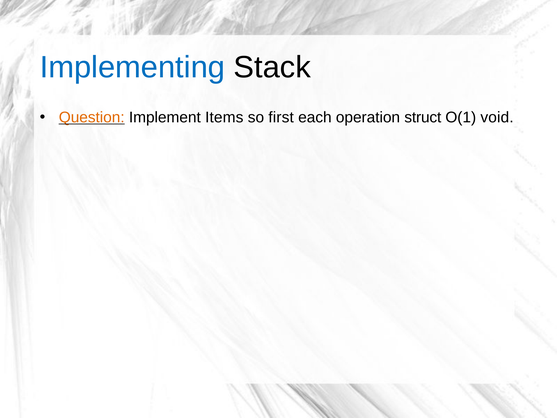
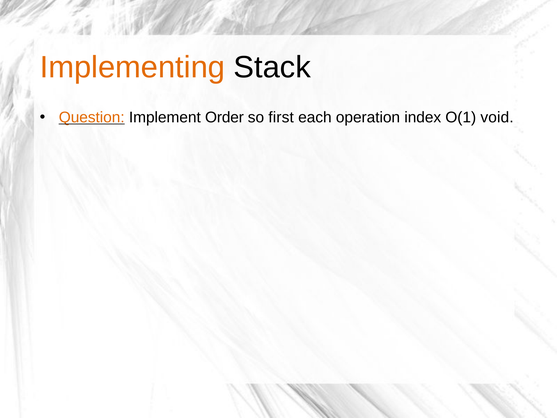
Implementing colour: blue -> orange
Items: Items -> Order
struct: struct -> index
